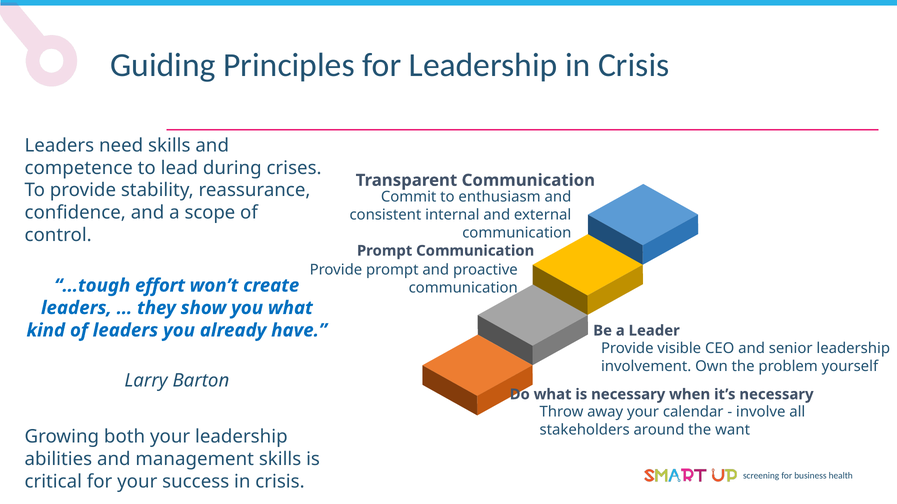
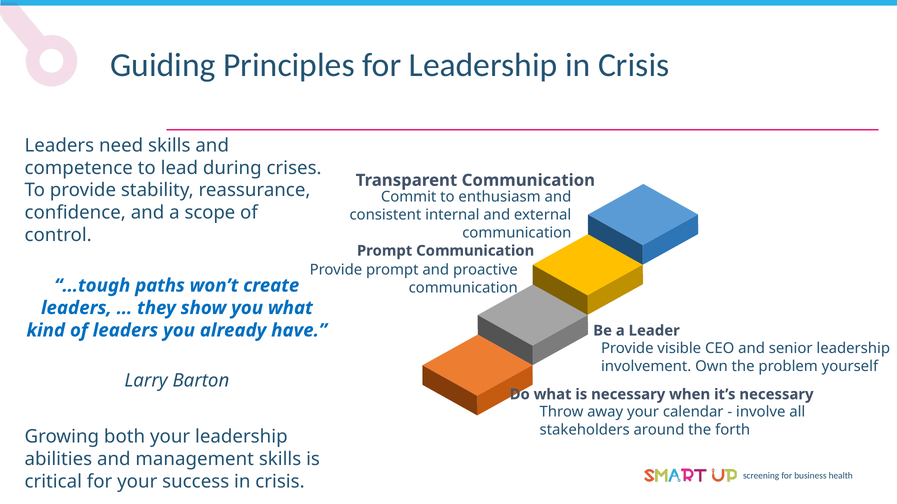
effort: effort -> paths
want: want -> forth
